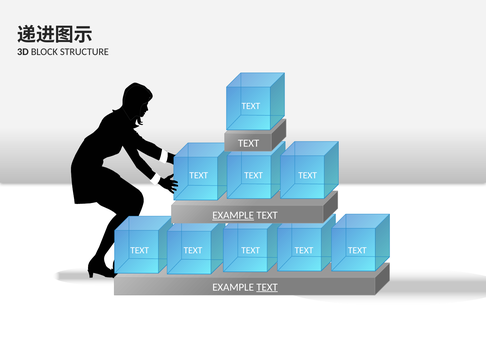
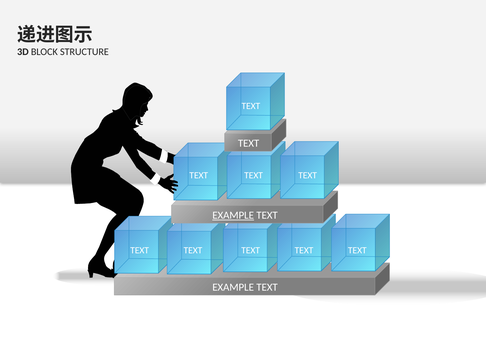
TEXT at (267, 288) underline: present -> none
